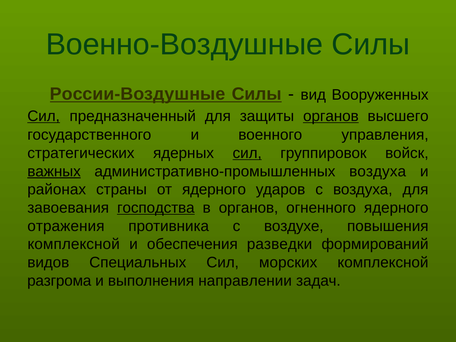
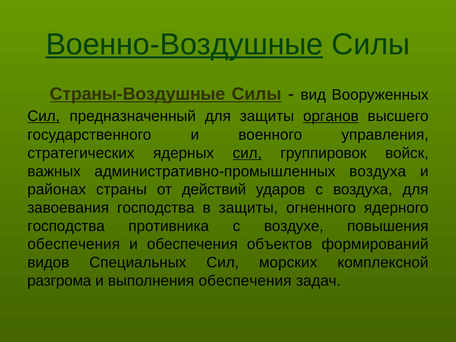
Военно-Воздушные underline: none -> present
России-Воздушные: России-Воздушные -> Страны-Воздушные
важных underline: present -> none
от ядерного: ядерного -> действий
господства at (156, 208) underline: present -> none
в органов: органов -> защиты
отражения at (66, 226): отражения -> господства
комплексной at (74, 244): комплексной -> обеспечения
разведки: разведки -> объектов
выполнения направлении: направлении -> обеспечения
